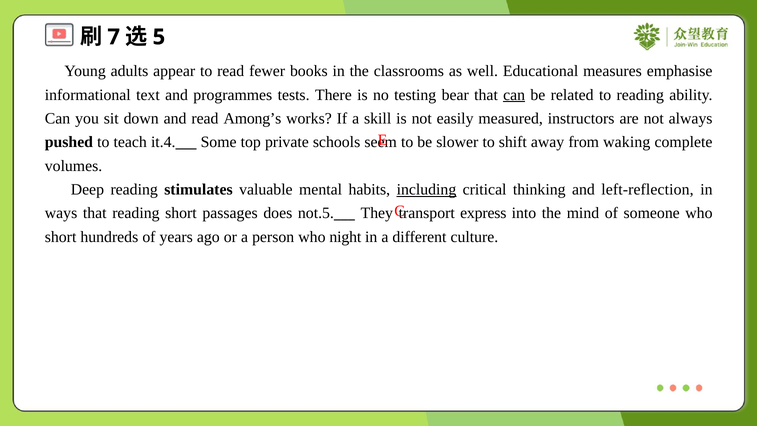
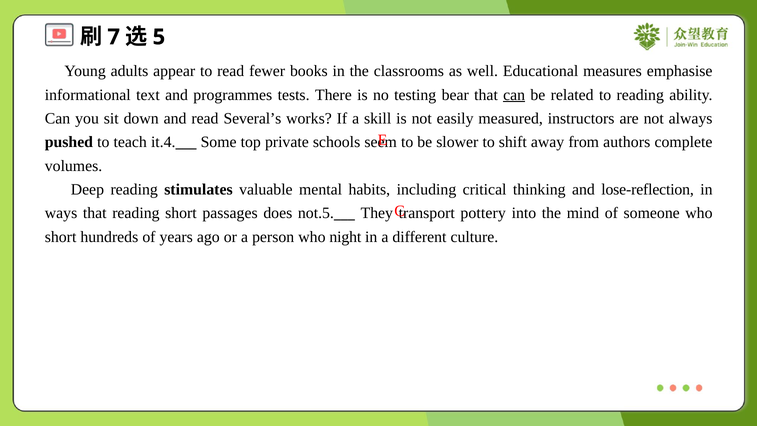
Among’s: Among’s -> Several’s
waking: waking -> authors
including underline: present -> none
left-reflection: left-reflection -> lose-reflection
express: express -> pottery
